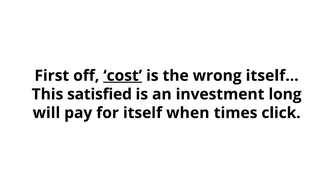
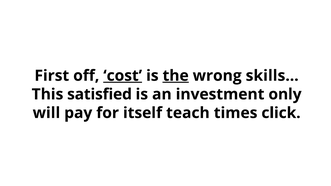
the underline: none -> present
itself…: itself… -> skills…
long: long -> only
when: when -> teach
